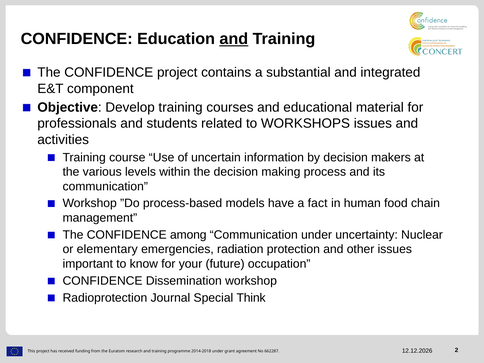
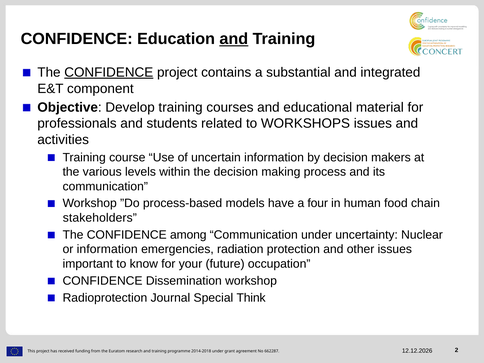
CONFIDENCE at (109, 72) underline: none -> present
fact: fact -> four
management: management -> stakeholders
or elementary: elementary -> information
